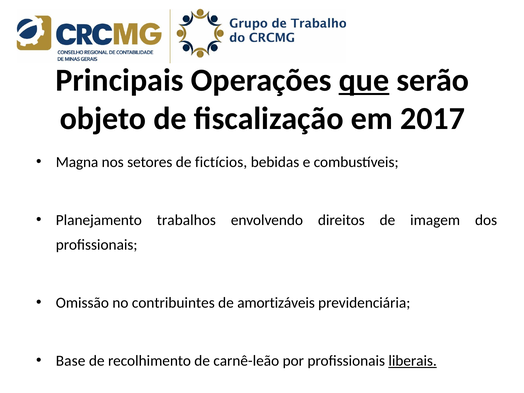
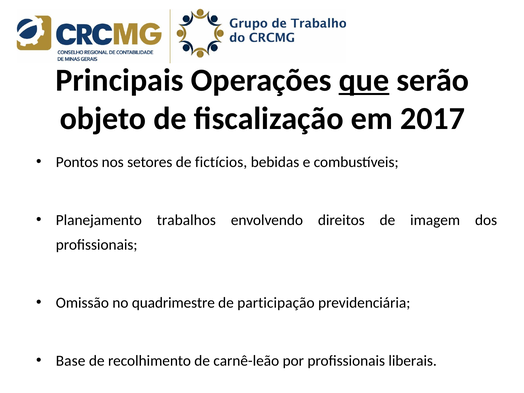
Magna: Magna -> Pontos
contribuintes: contribuintes -> quadrimestre
amortizáveis: amortizáveis -> participação
liberais underline: present -> none
